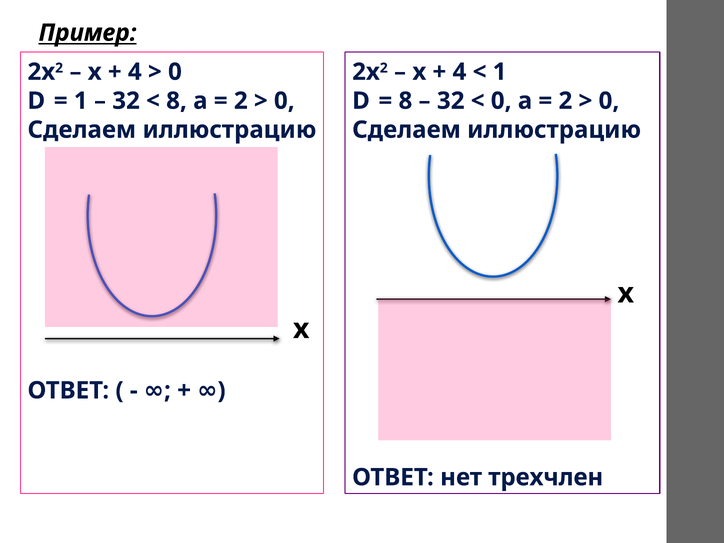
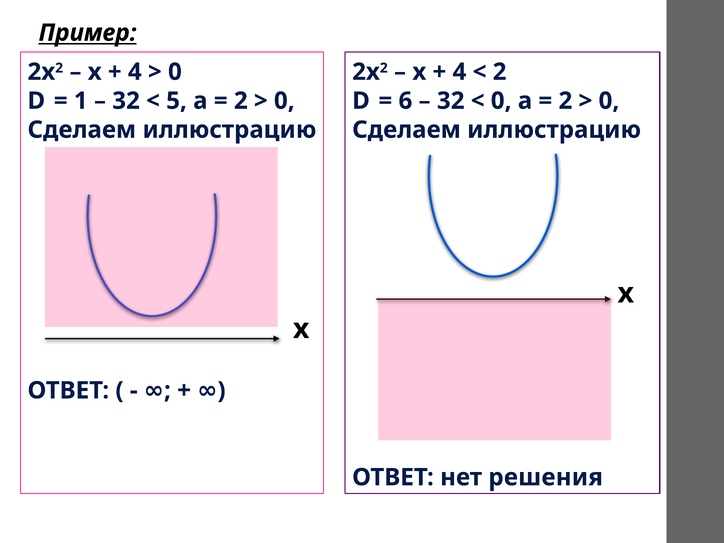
1 at (500, 72): 1 -> 2
8 at (176, 101): 8 -> 5
8 at (405, 101): 8 -> 6
трехчлен: трехчлен -> решения
